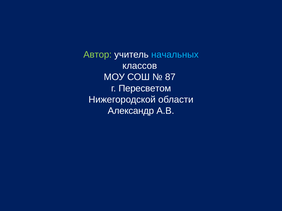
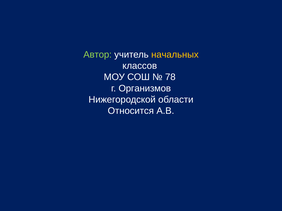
начальных colour: light blue -> yellow
87: 87 -> 78
Пересветом: Пересветом -> Организмов
Александр: Александр -> Относится
